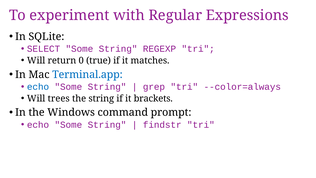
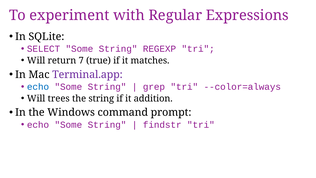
0: 0 -> 7
Terminal.app colour: blue -> purple
brackets: brackets -> addition
